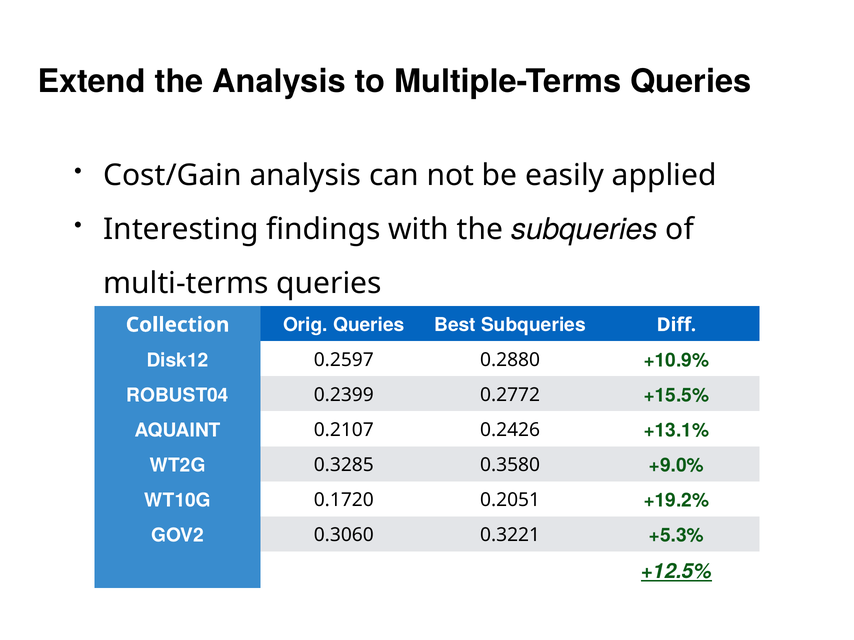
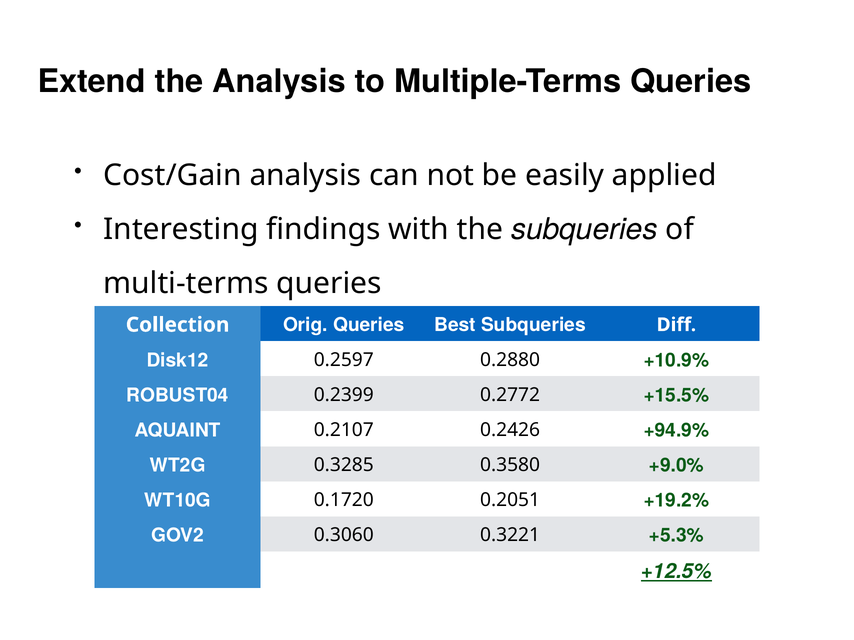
+13.1%: +13.1% -> +94.9%
